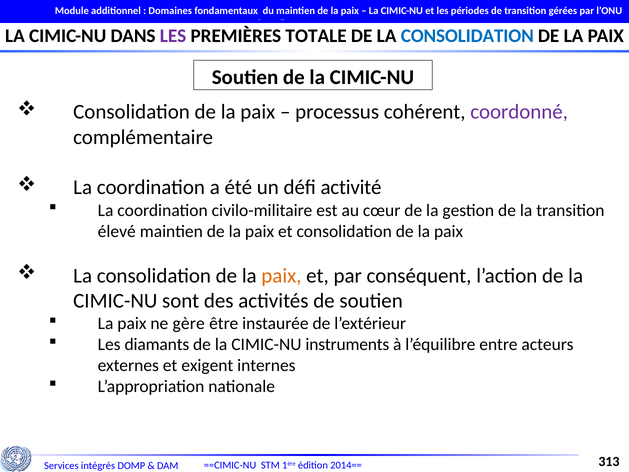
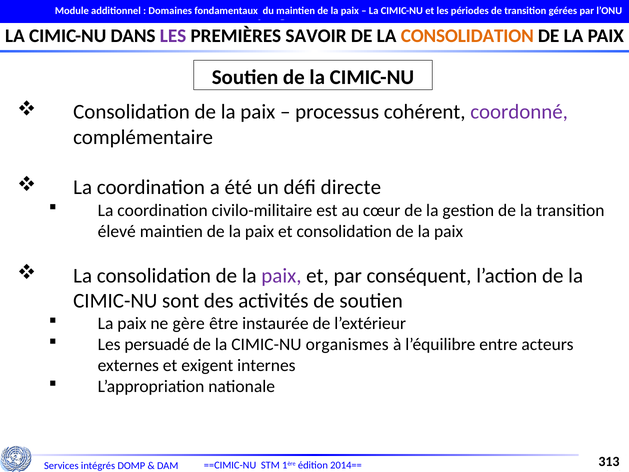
TOTALE: TOTALE -> SAVOIR
CONSOLIDATION at (467, 36) colour: blue -> orange
activité: activité -> directe
paix at (281, 276) colour: orange -> purple
diamants: diamants -> persuadé
instruments: instruments -> organismes
